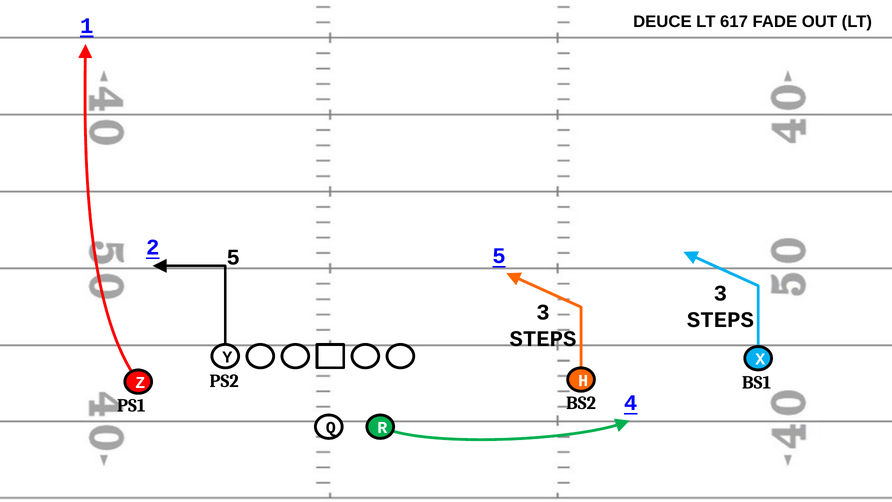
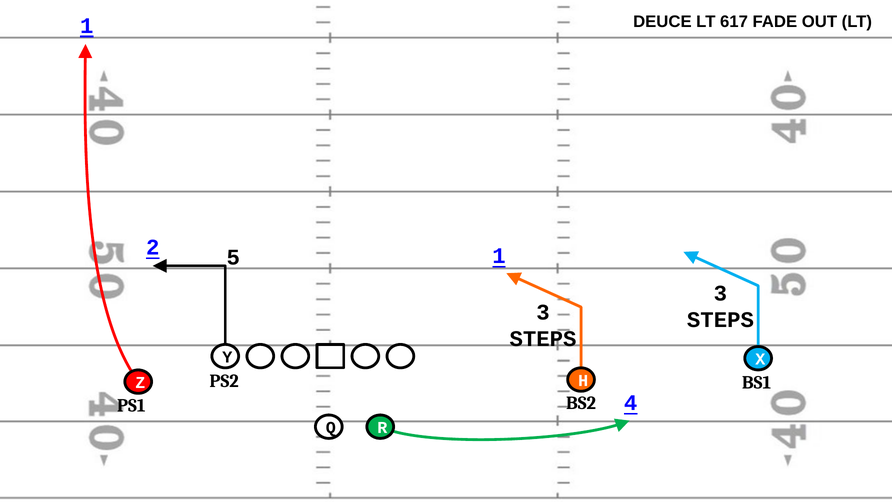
2 5: 5 -> 1
